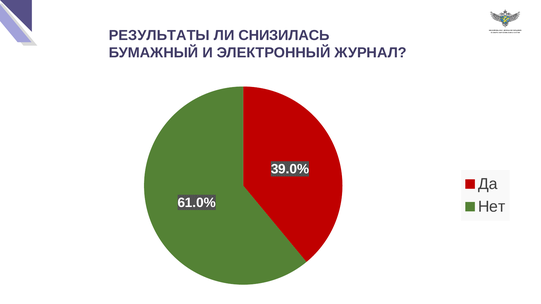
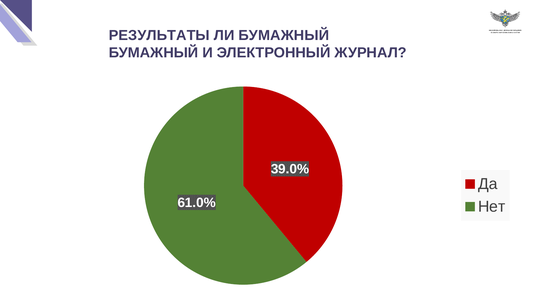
ЛИ СНИЗИЛАСЬ: СНИЗИЛАСЬ -> БУМАЖНЫЙ
